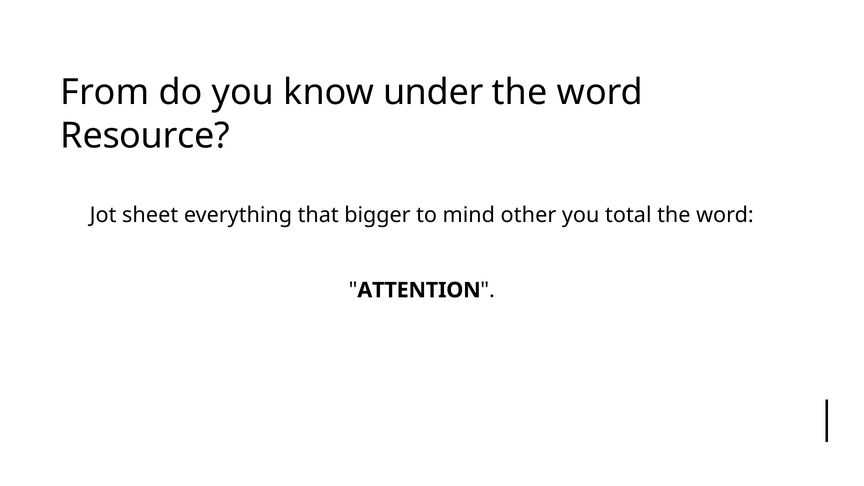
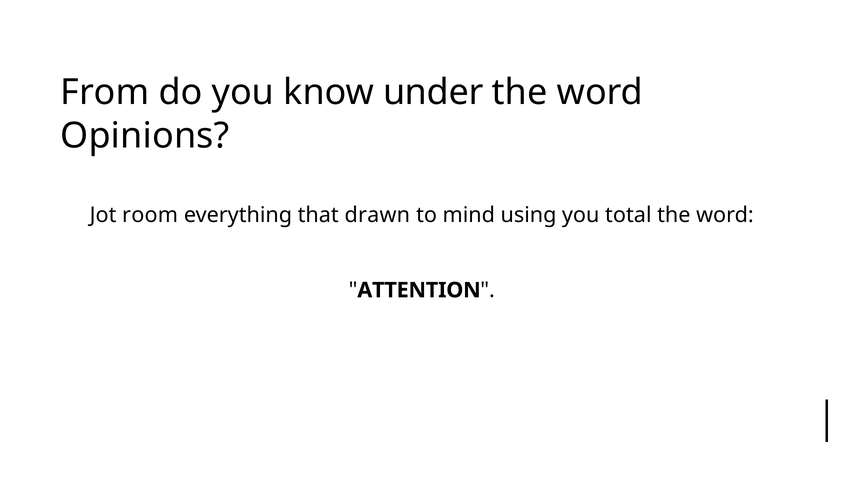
Resource: Resource -> Opinions
sheet: sheet -> room
bigger: bigger -> drawn
other: other -> using
